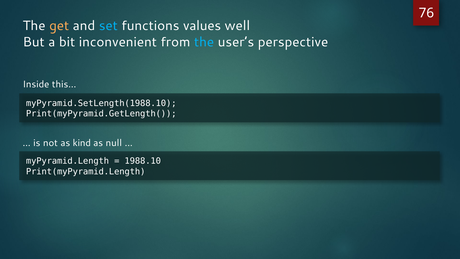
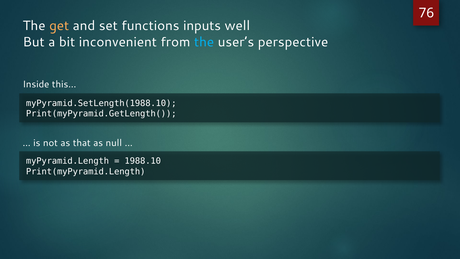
set colour: light blue -> white
values: values -> inputs
kind: kind -> that
